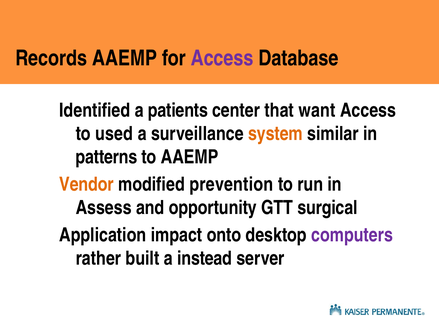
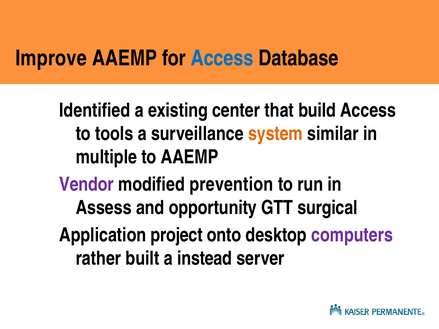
Records: Records -> Improve
Access at (222, 58) colour: purple -> blue
patients: patients -> existing
want: want -> build
used: used -> tools
patterns: patterns -> multiple
Vendor colour: orange -> purple
impact: impact -> project
